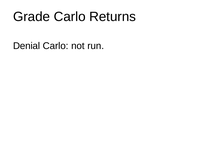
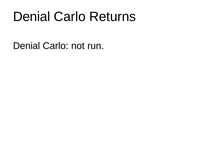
Grade at (32, 17): Grade -> Denial
